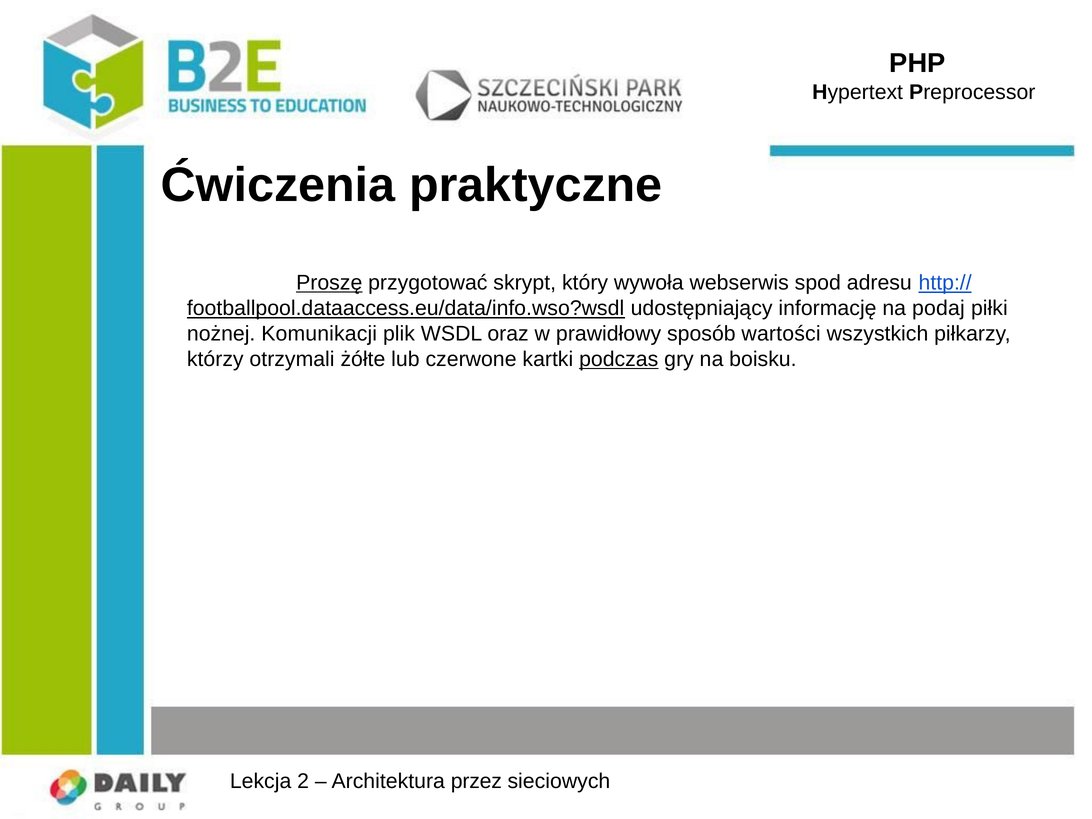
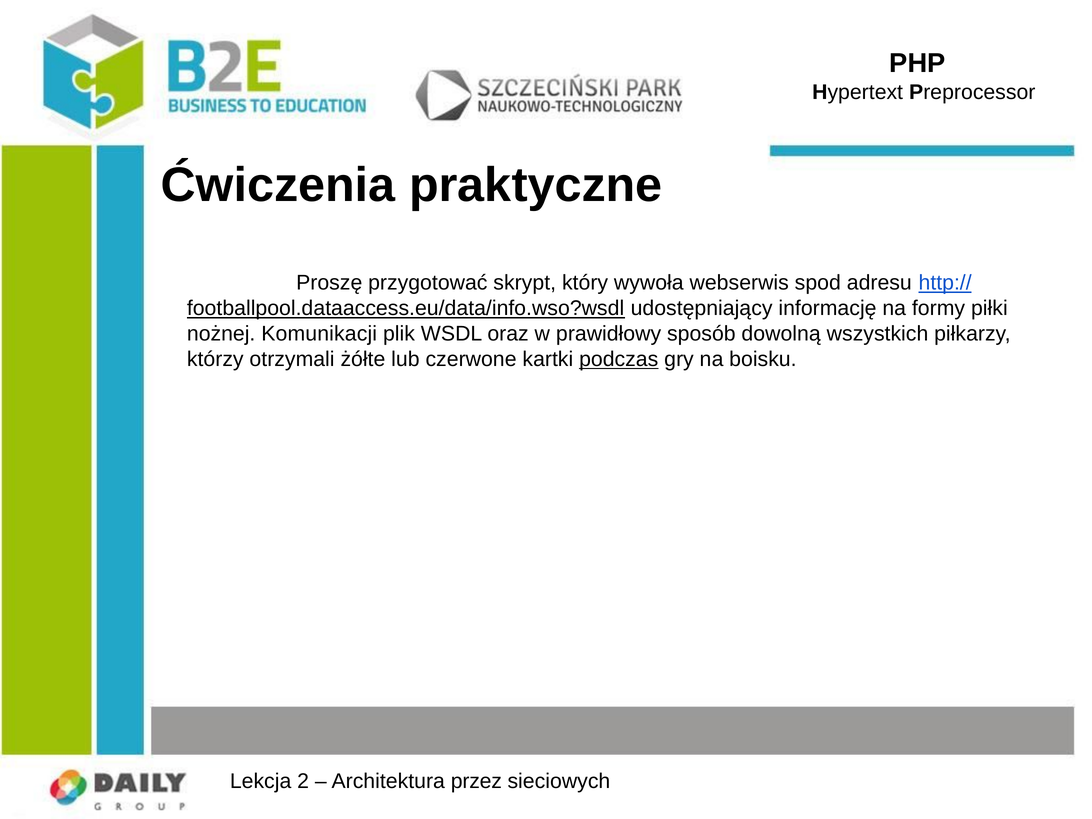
Proszę underline: present -> none
podaj: podaj -> formy
wartości: wartości -> dowolną
